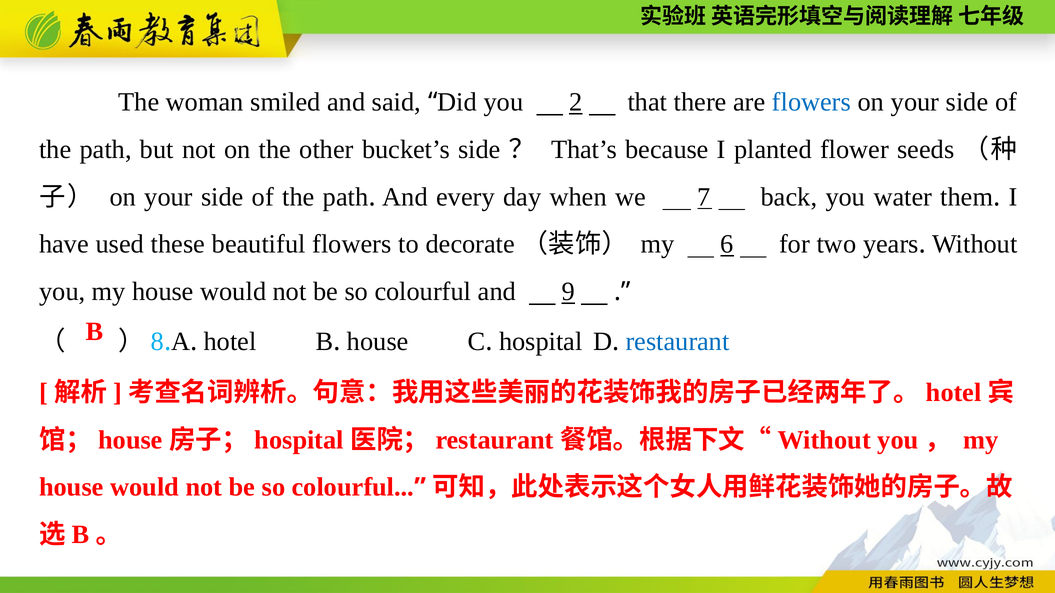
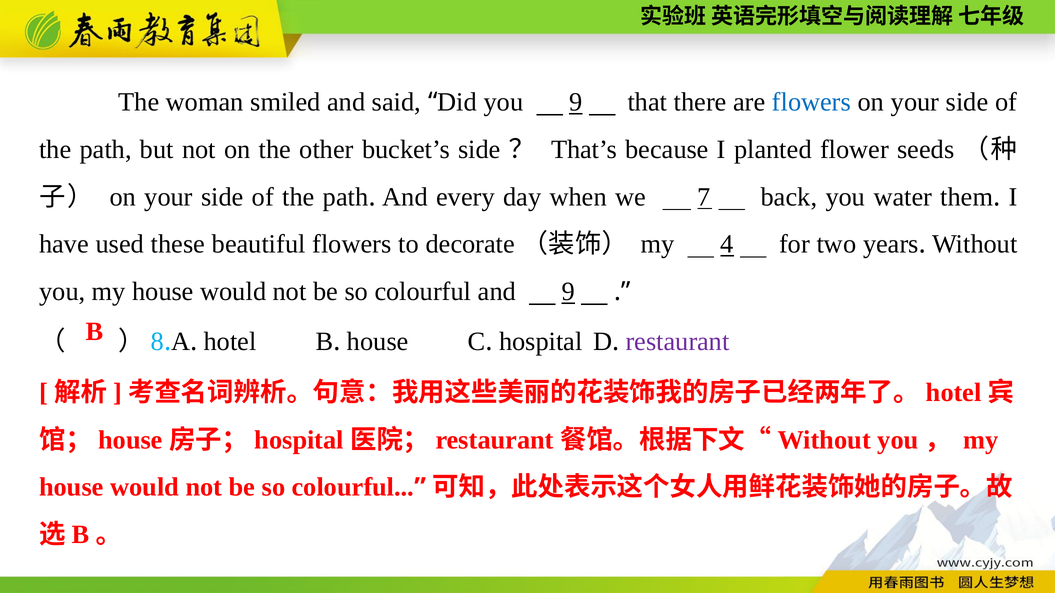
you 2: 2 -> 9
6: 6 -> 4
restaurant colour: blue -> purple
